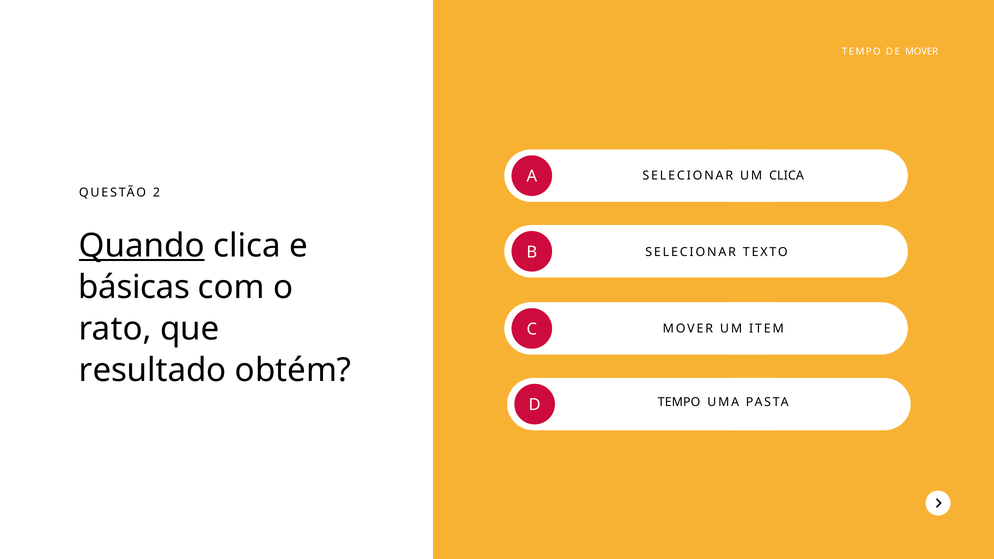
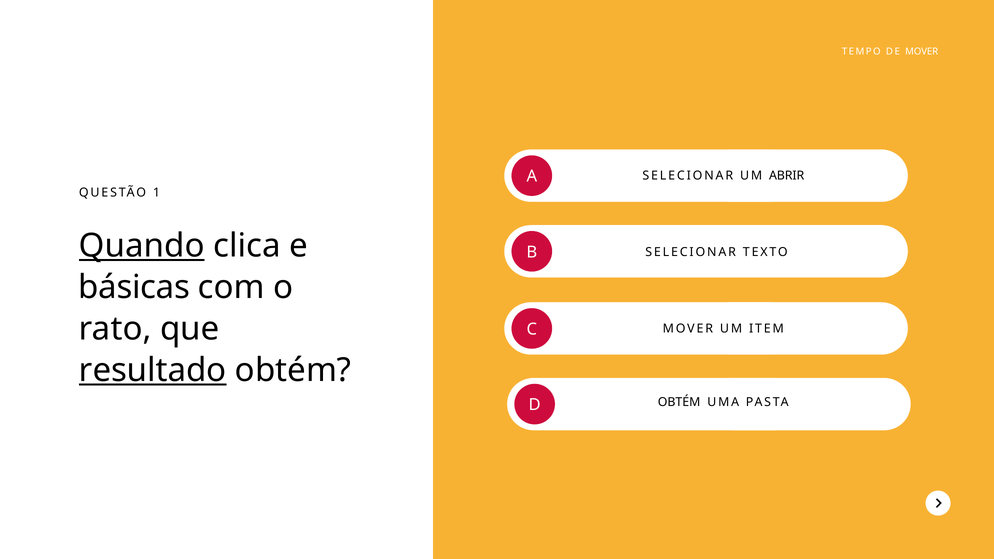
UM CLICA: CLICA -> ABRIR
2: 2 -> 1
resultado underline: none -> present
D TEMPO: TEMPO -> OBTÉM
